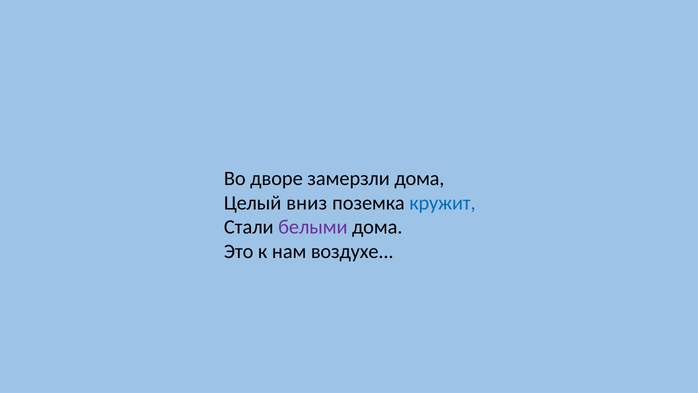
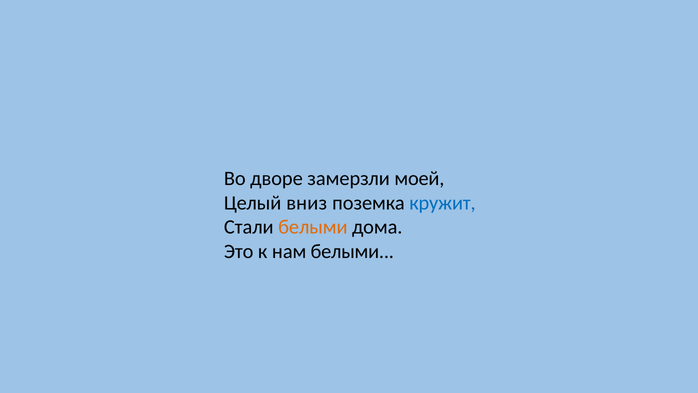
замерзли дома: дома -> моей
белыми at (313, 227) colour: purple -> orange
нам воздухе: воздухе -> белыми
